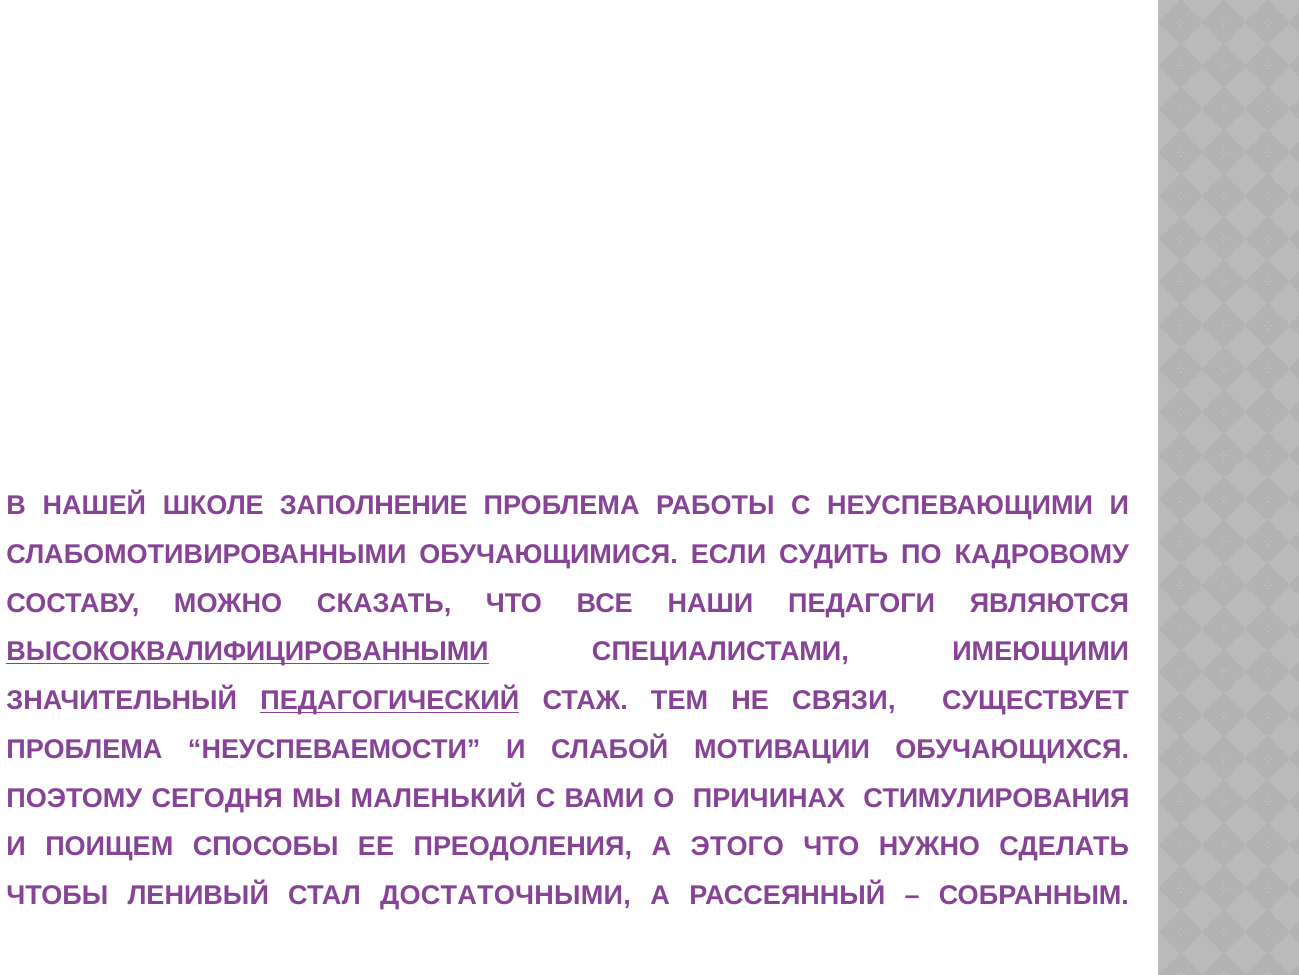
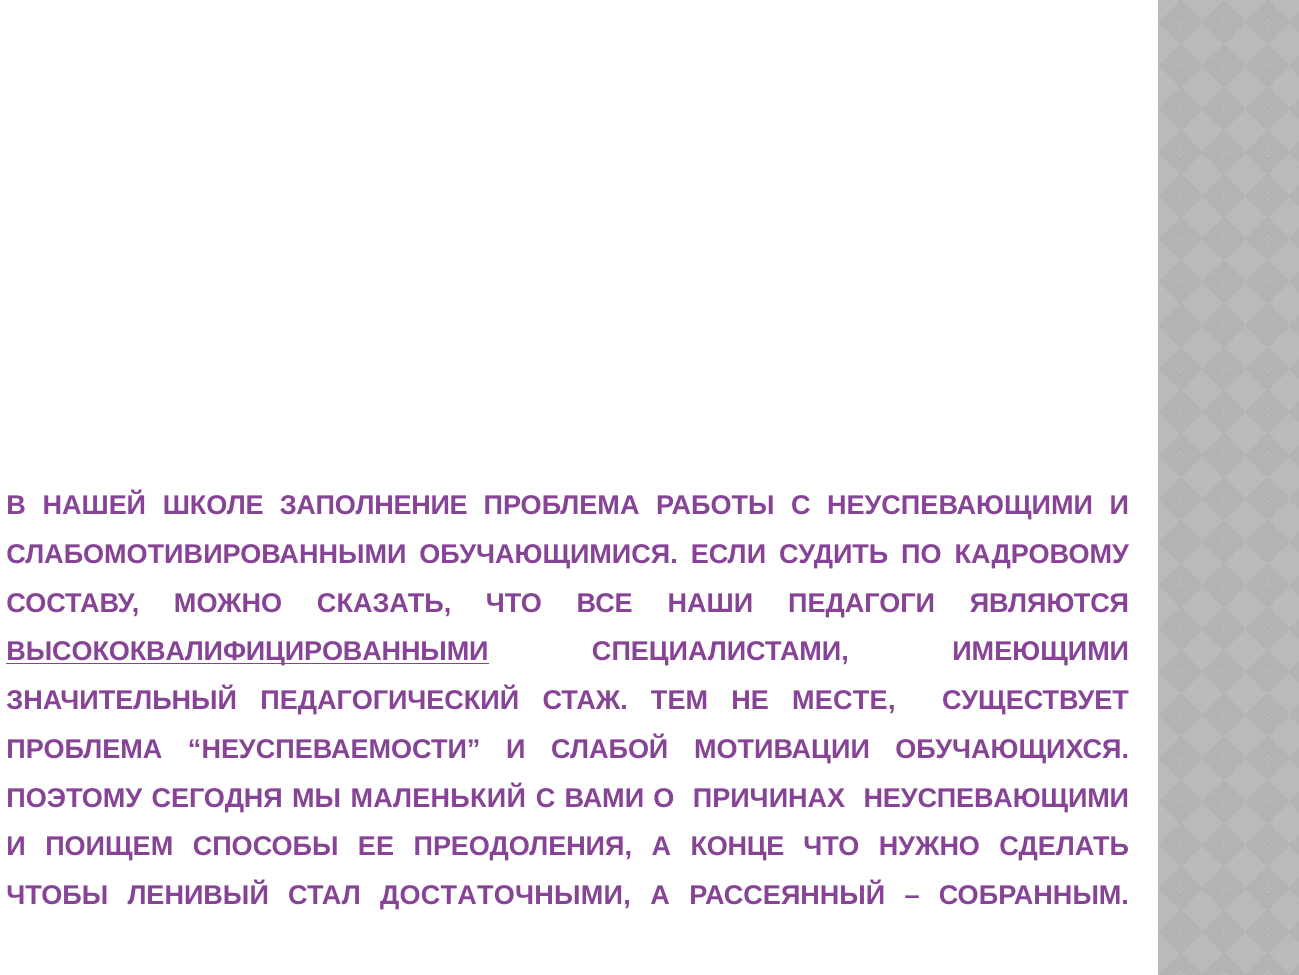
ПЕДАГОГИЧЕСКИЙ underline: present -> none
СВЯЗИ: СВЯЗИ -> МЕСТЕ
ПРИЧИНАХ СТИМУЛИРОВАНИЯ: СТИМУЛИРОВАНИЯ -> НЕУСПЕВАЮЩИМИ
ЭТОГО: ЭТОГО -> КОНЦЕ
